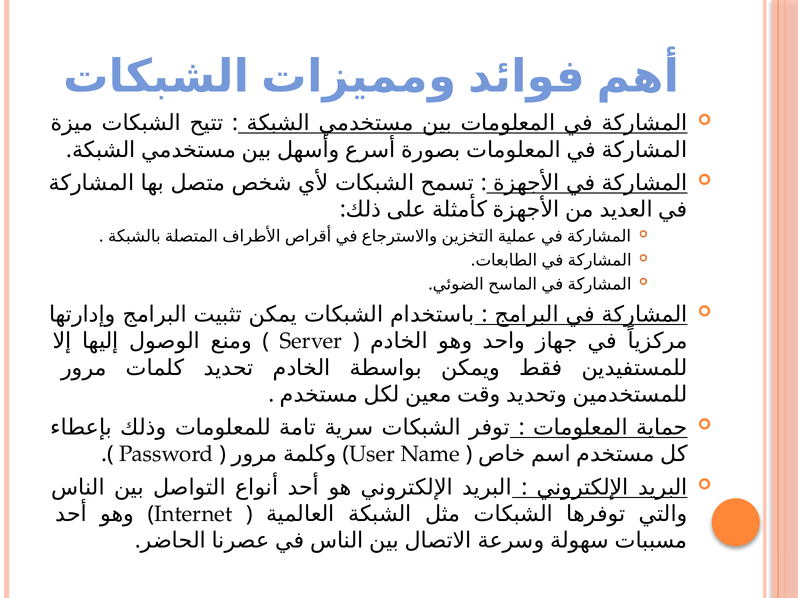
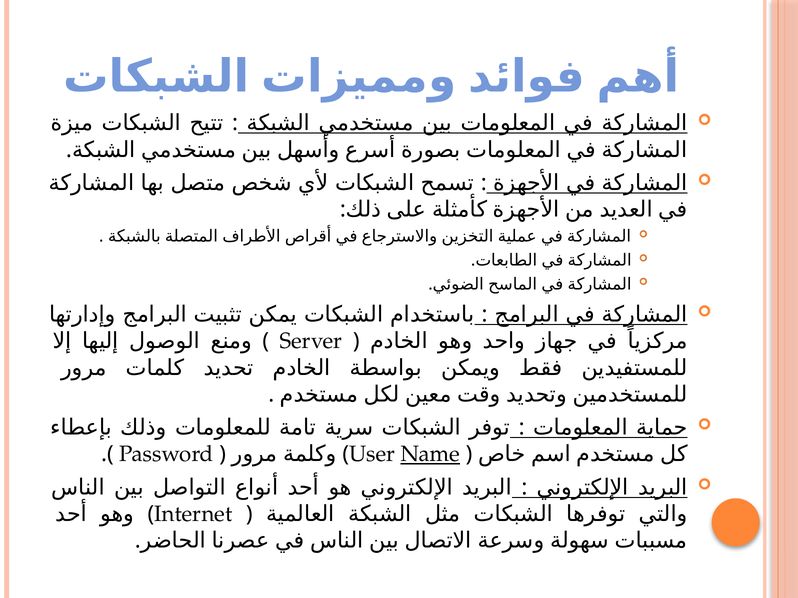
Name underline: none -> present
